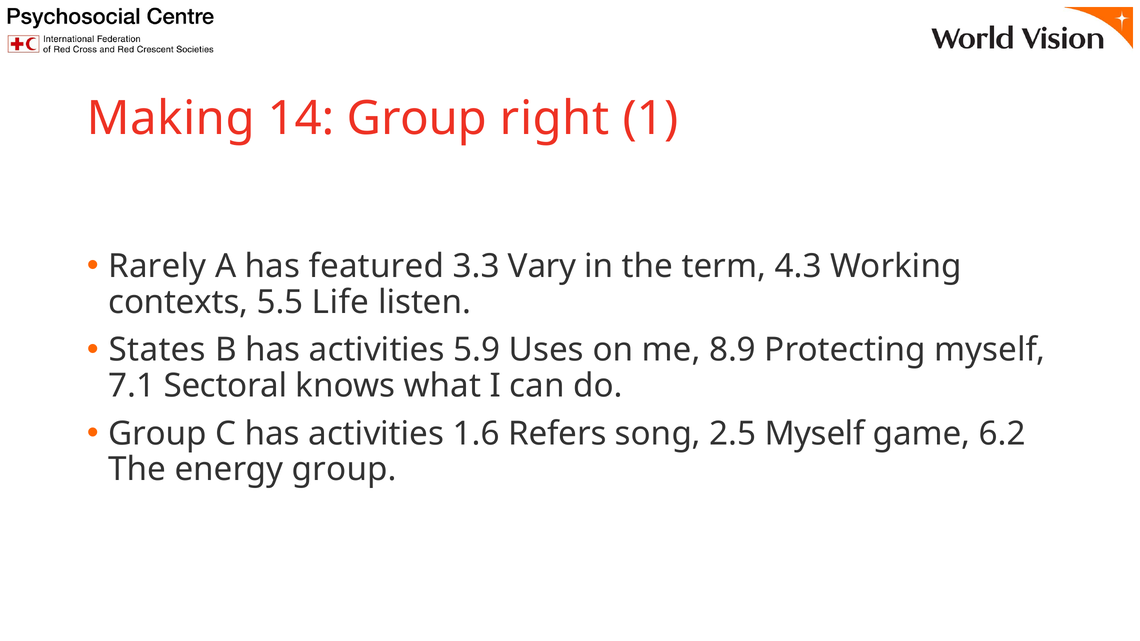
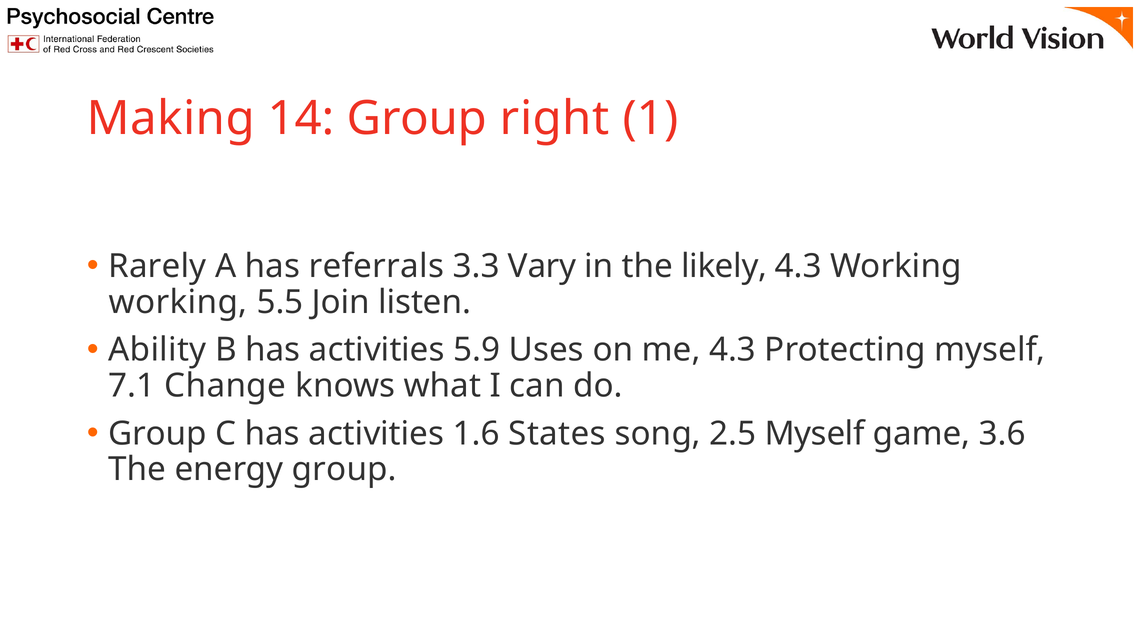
featured: featured -> referrals
term: term -> likely
contexts at (178, 302): contexts -> working
Life: Life -> Join
States: States -> Ability
me 8.9: 8.9 -> 4.3
Sectoral: Sectoral -> Change
Refers: Refers -> States
6.2: 6.2 -> 3.6
